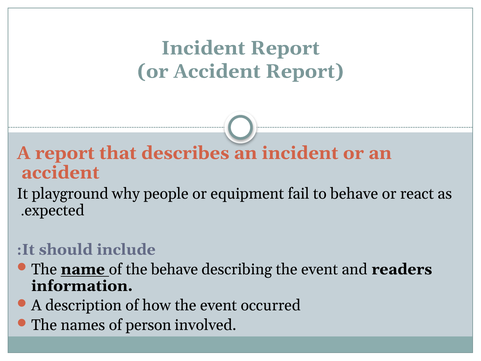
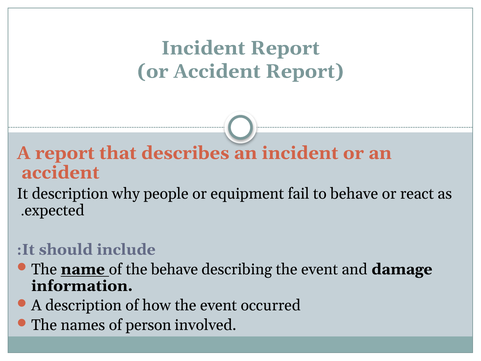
It playground: playground -> description
readers: readers -> damage
